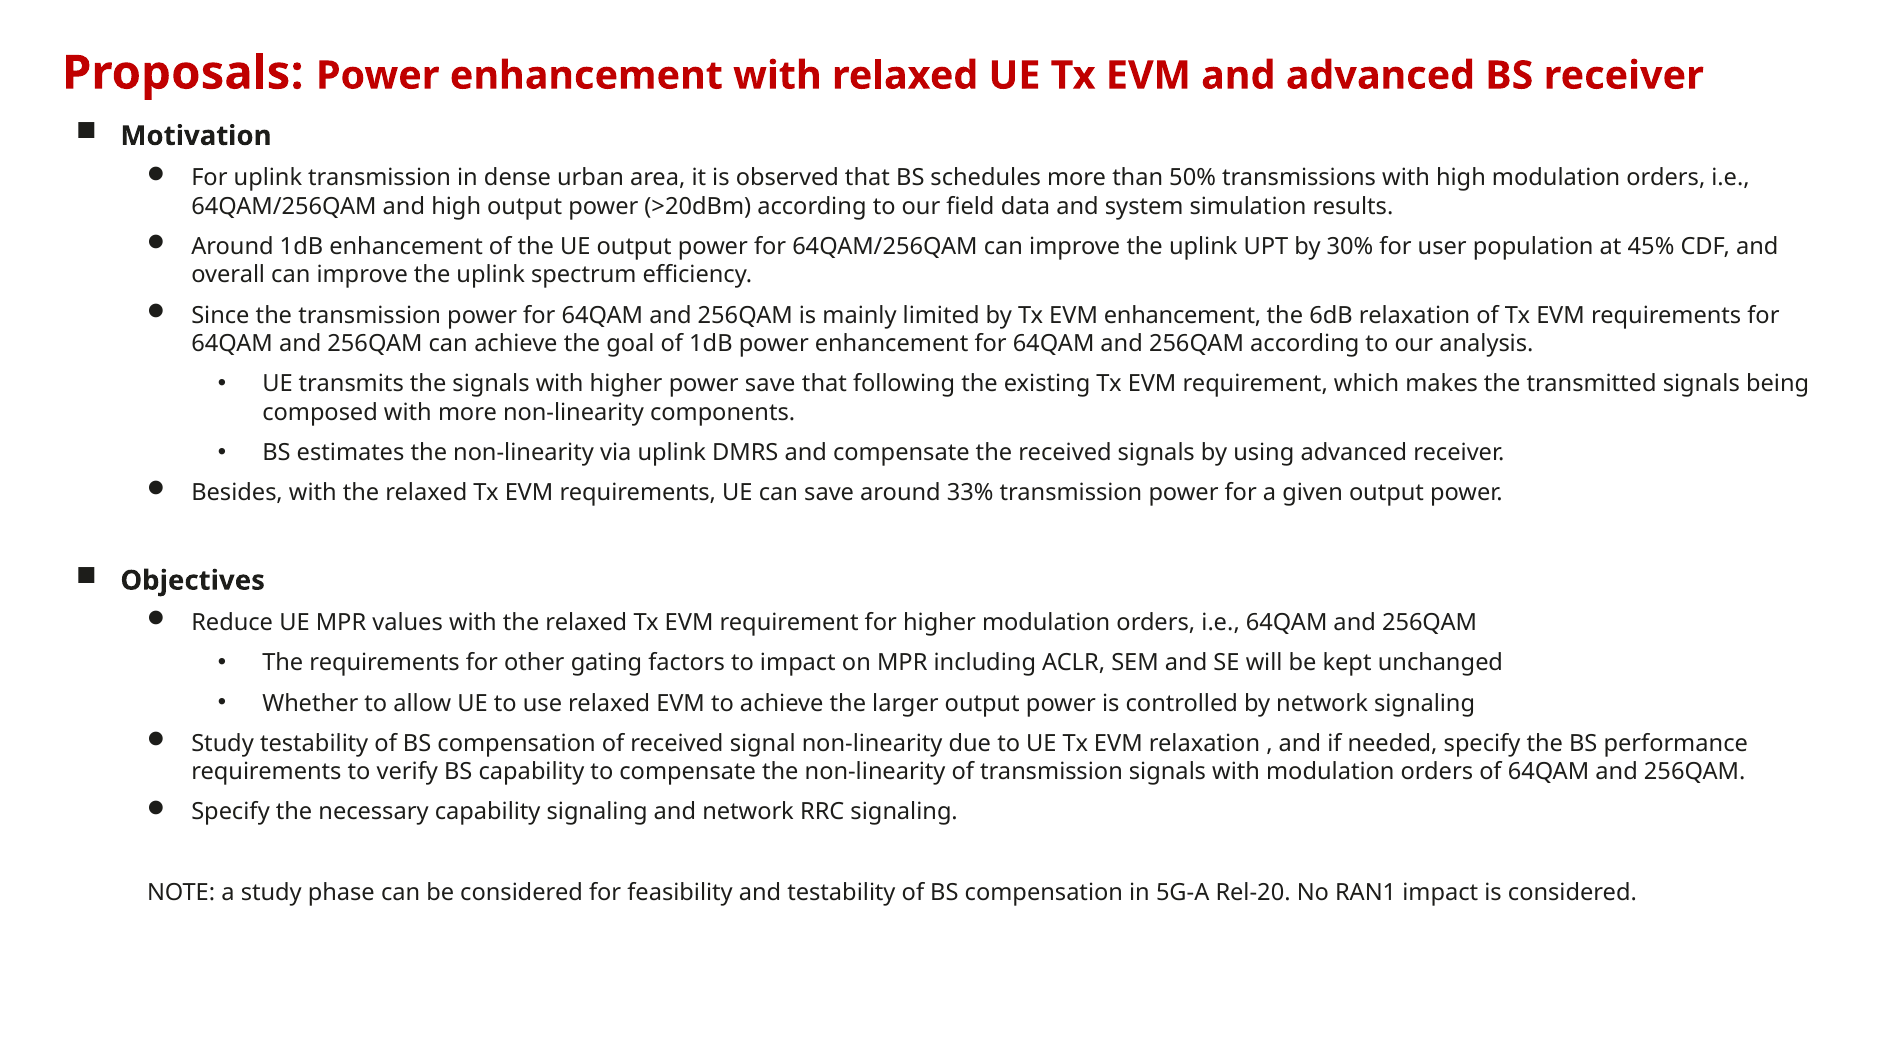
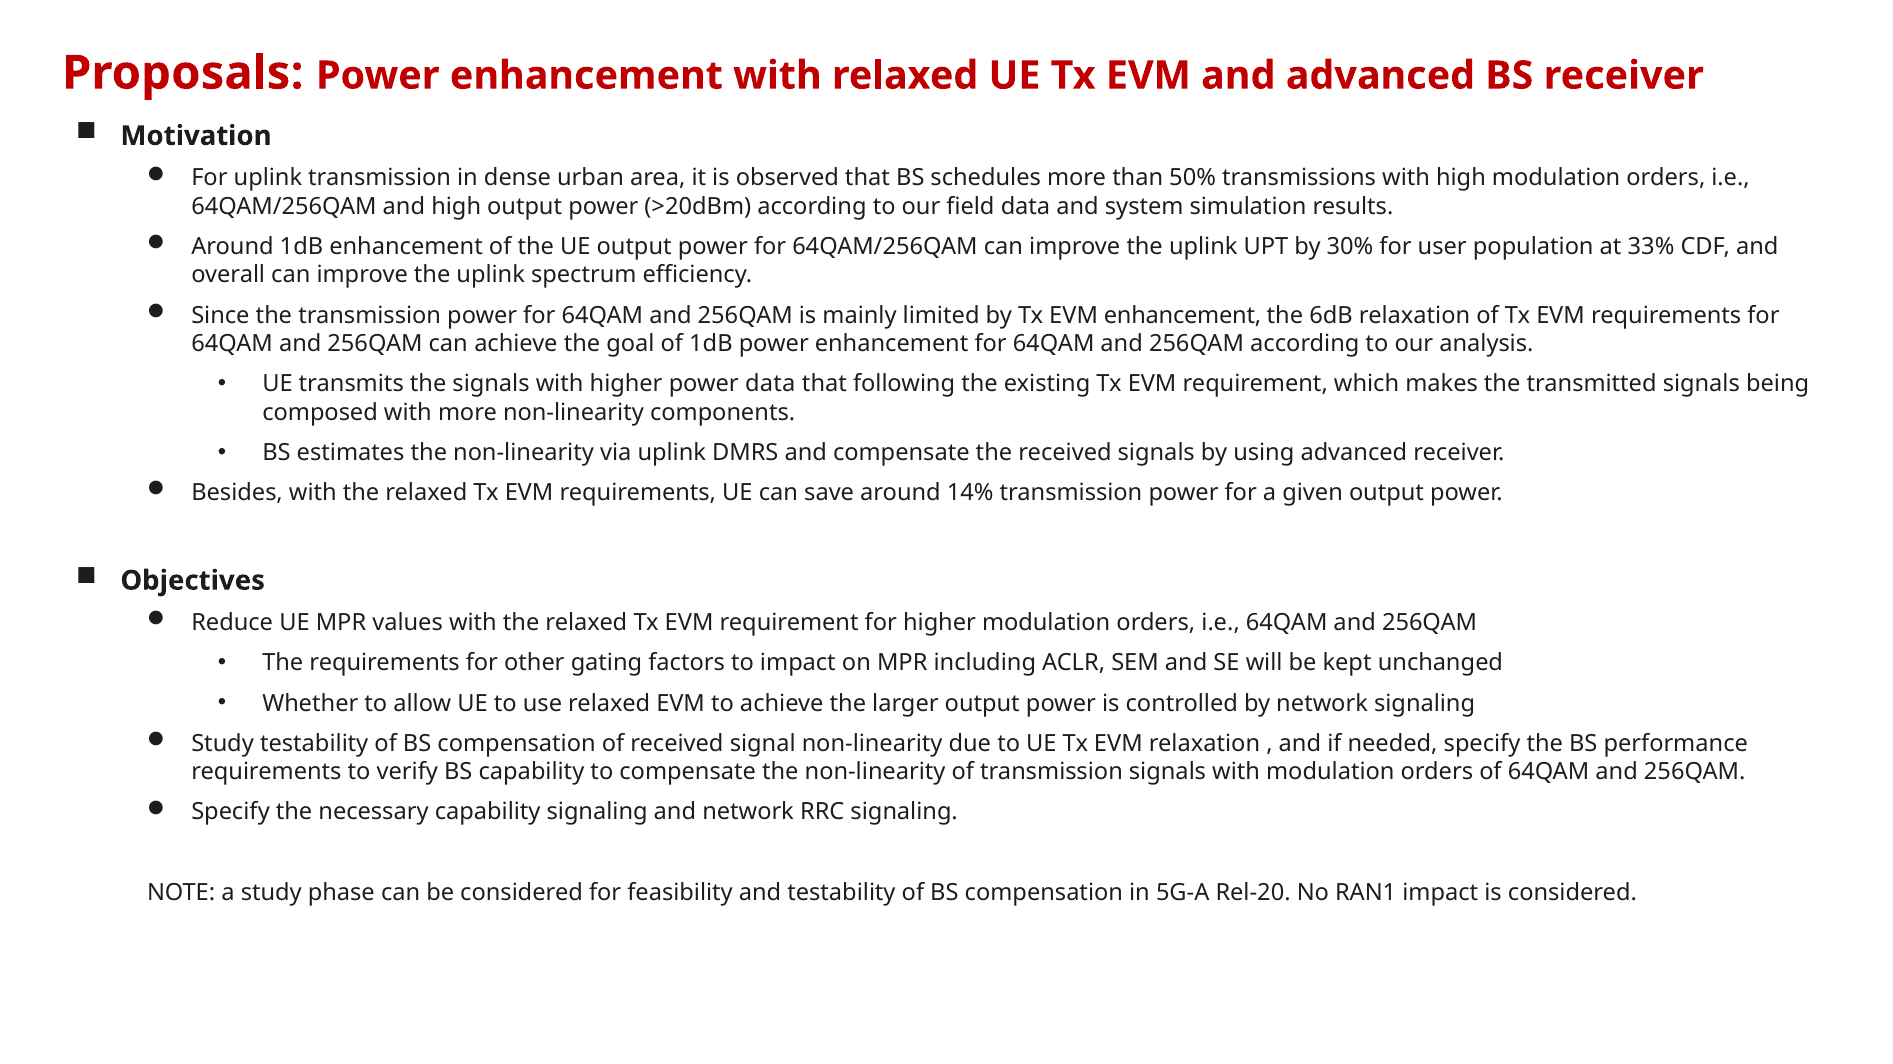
45%: 45% -> 33%
power save: save -> data
33%: 33% -> 14%
